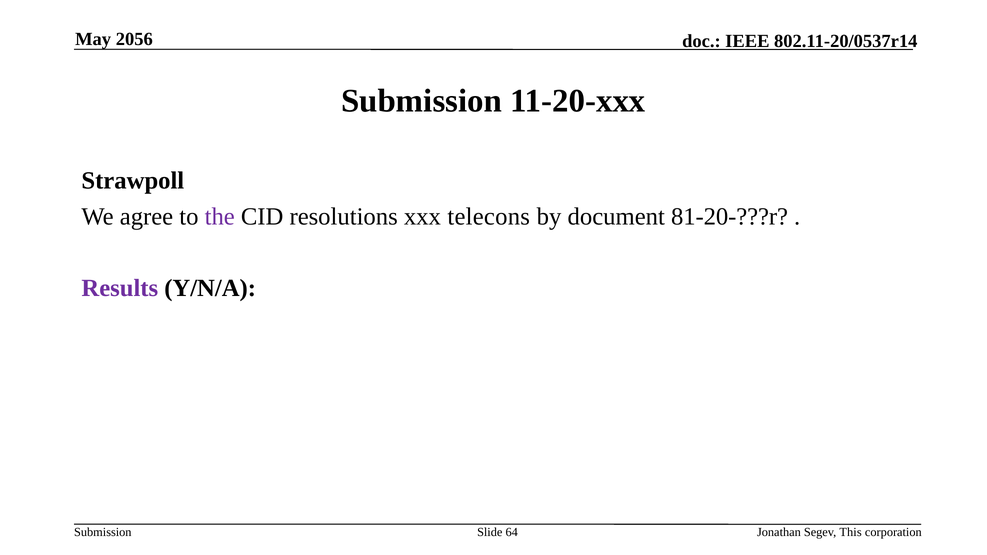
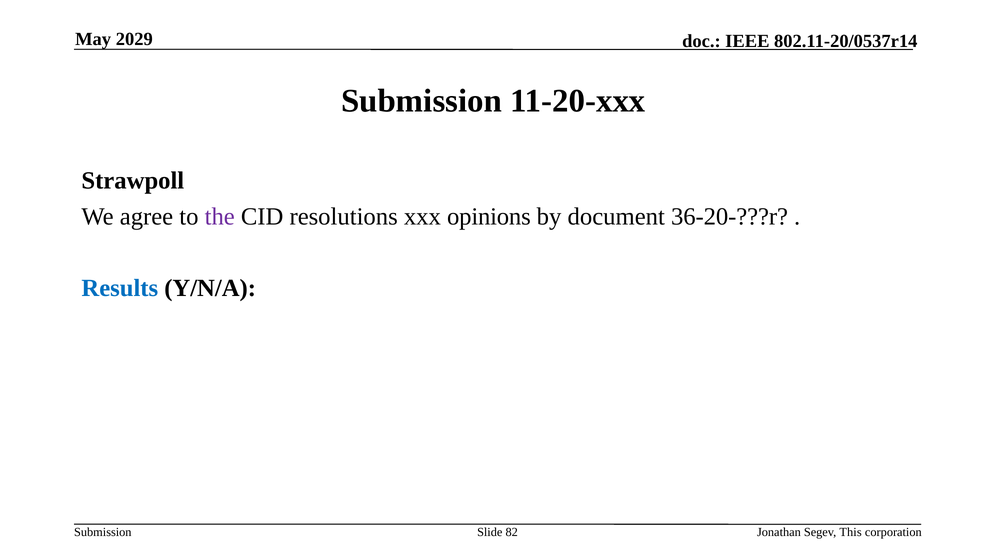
2056: 2056 -> 2029
telecons: telecons -> opinions
81-20-???r: 81-20-???r -> 36-20-???r
Results colour: purple -> blue
64: 64 -> 82
